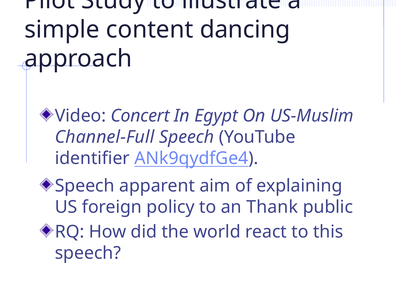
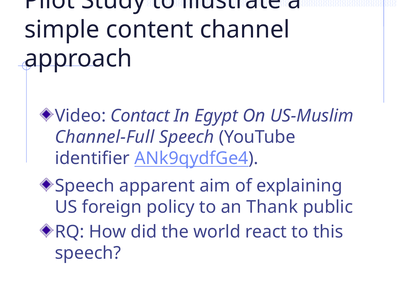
dancing: dancing -> channel
Concert: Concert -> Contact
